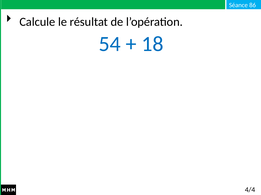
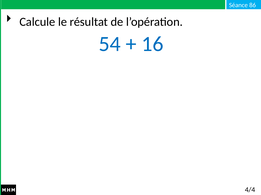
18: 18 -> 16
